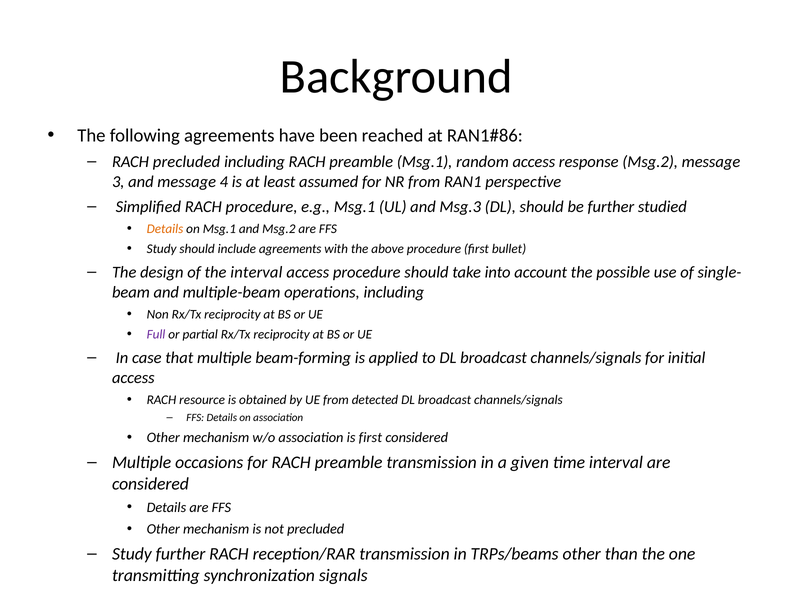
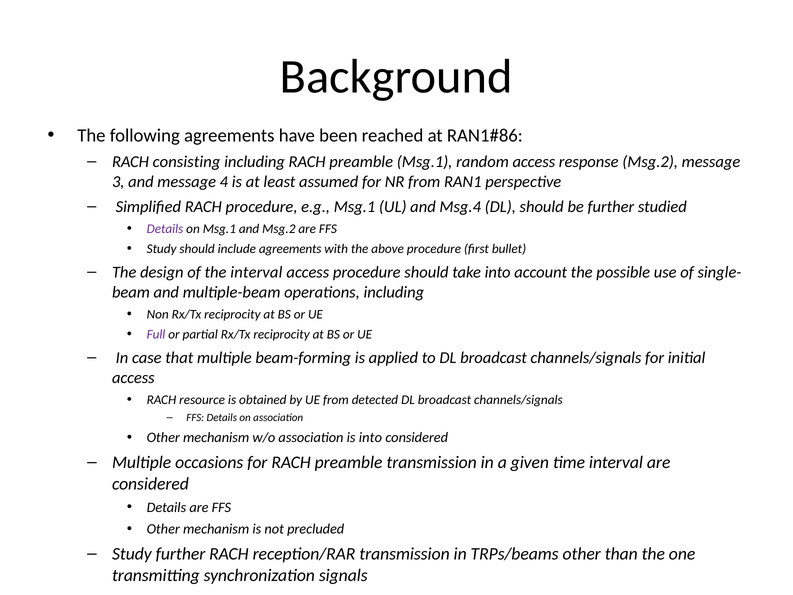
RACH precluded: precluded -> consisting
Msg.3: Msg.3 -> Msg.4
Details at (165, 229) colour: orange -> purple
is first: first -> into
